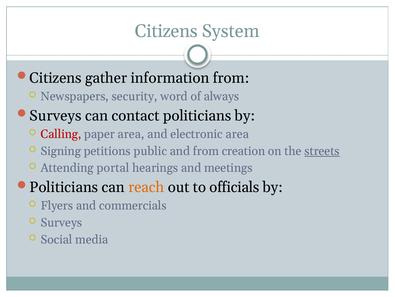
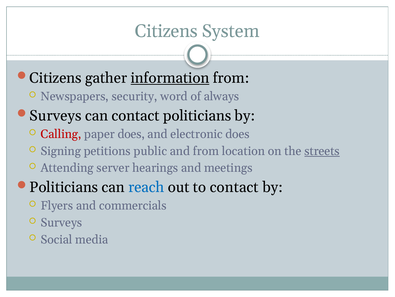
information underline: none -> present
paper area: area -> does
electronic area: area -> does
creation: creation -> location
portal: portal -> server
reach colour: orange -> blue
to officials: officials -> contact
